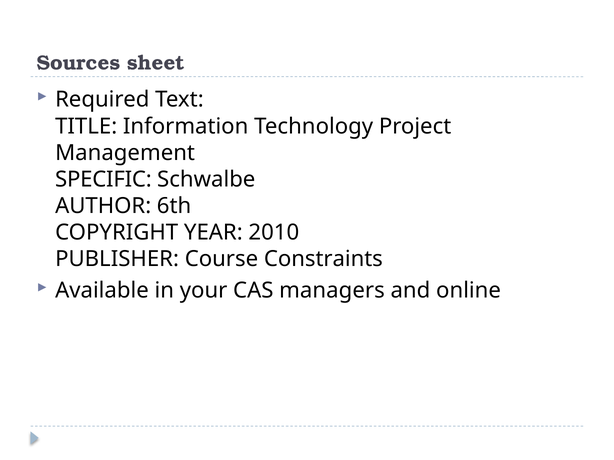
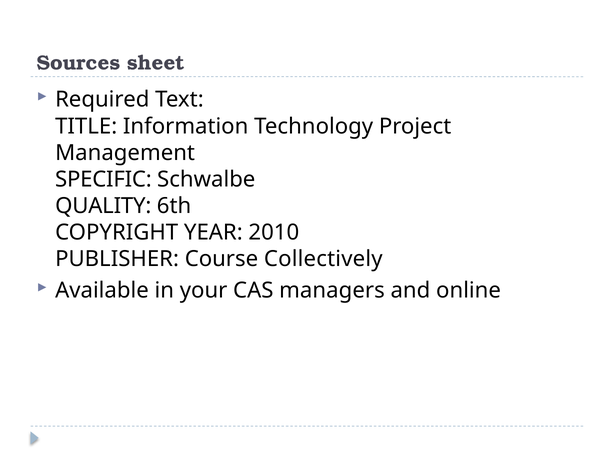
AUTHOR: AUTHOR -> QUALITY
Constraints: Constraints -> Collectively
